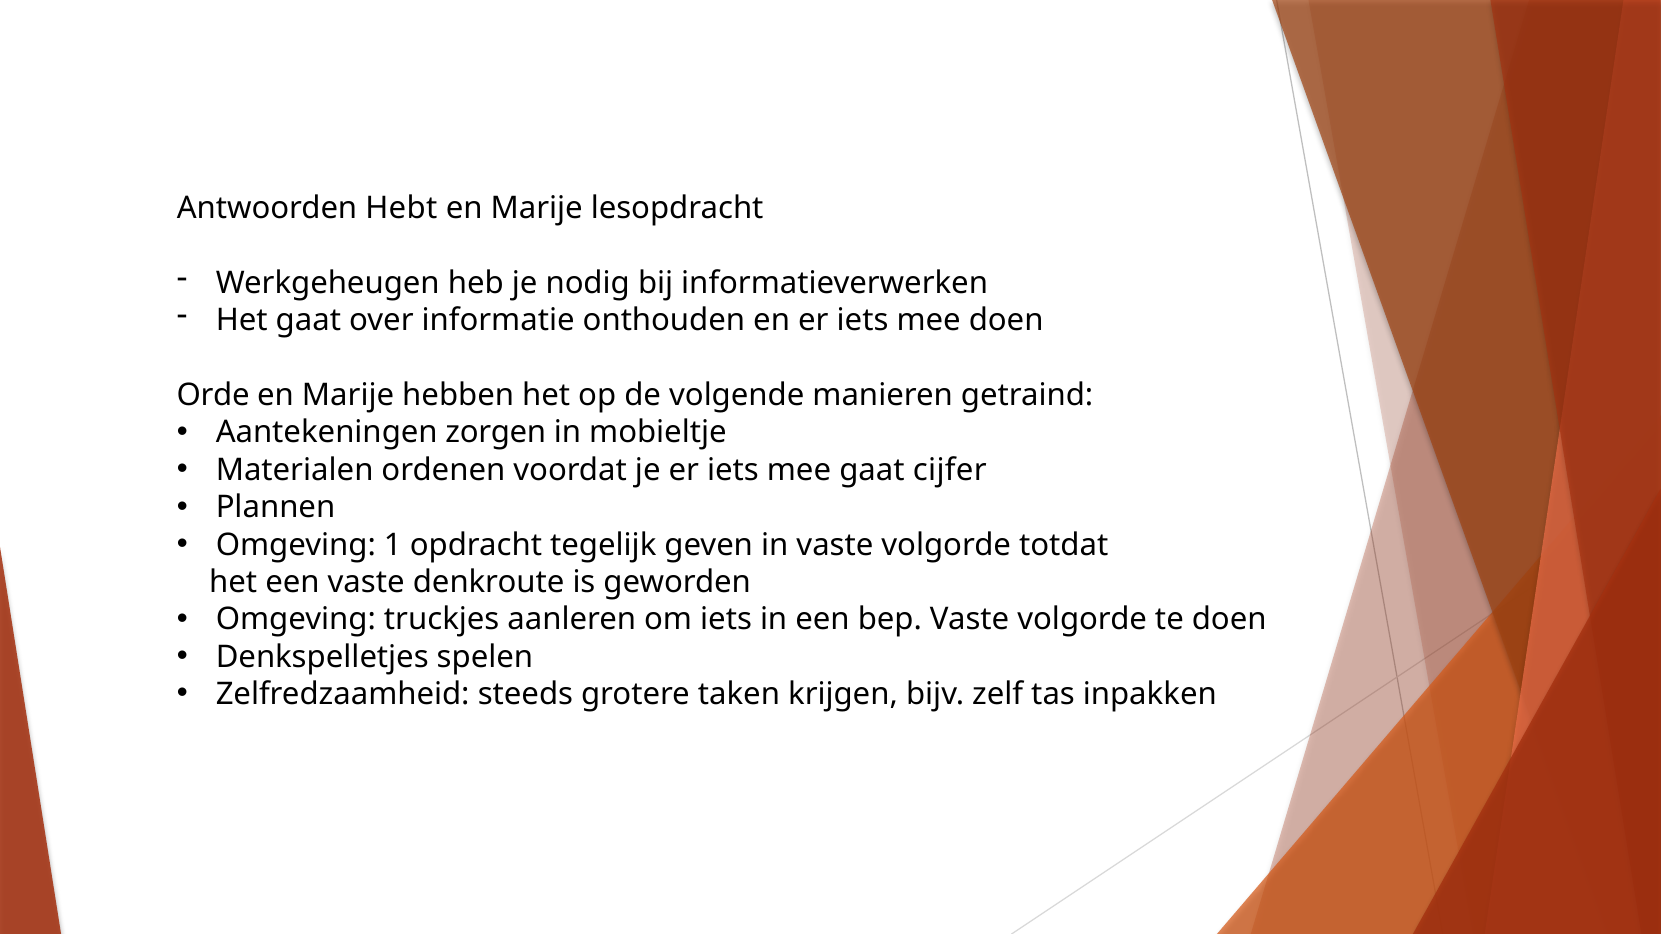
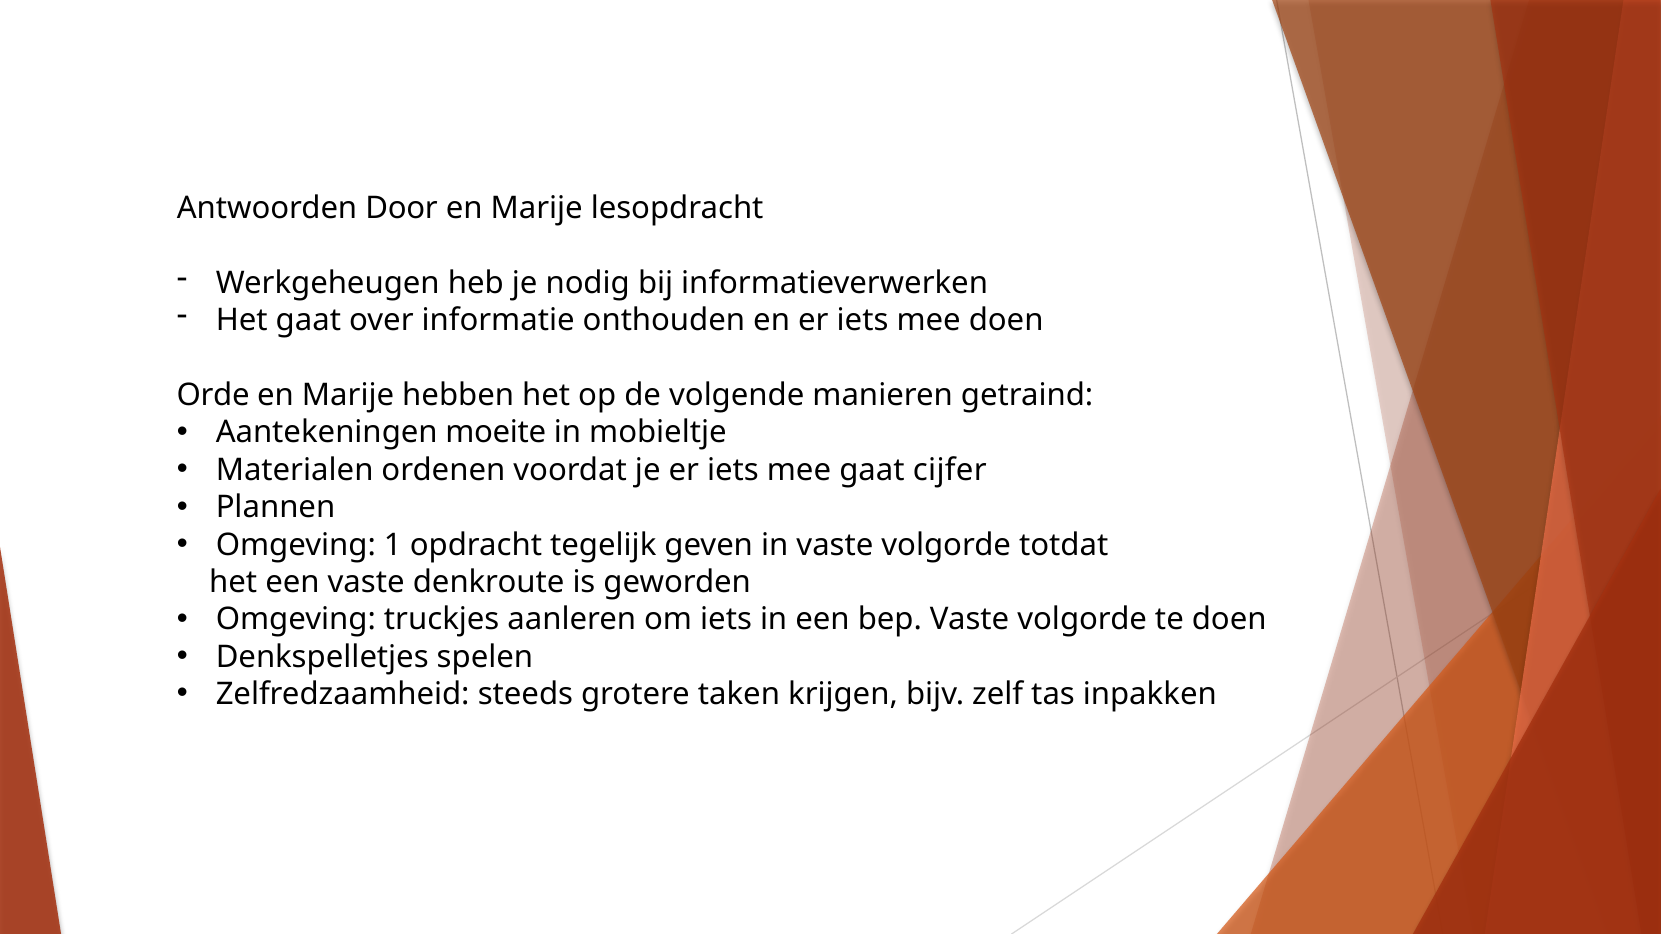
Hebt: Hebt -> Door
zorgen: zorgen -> moeite
